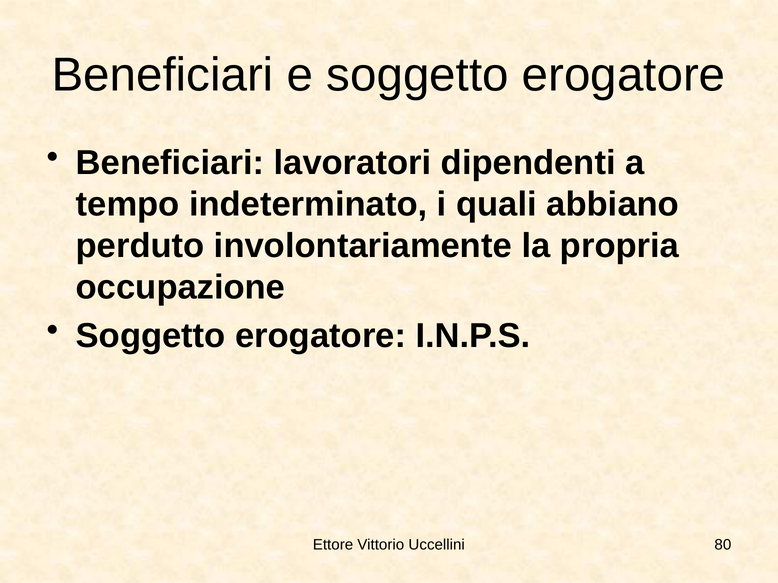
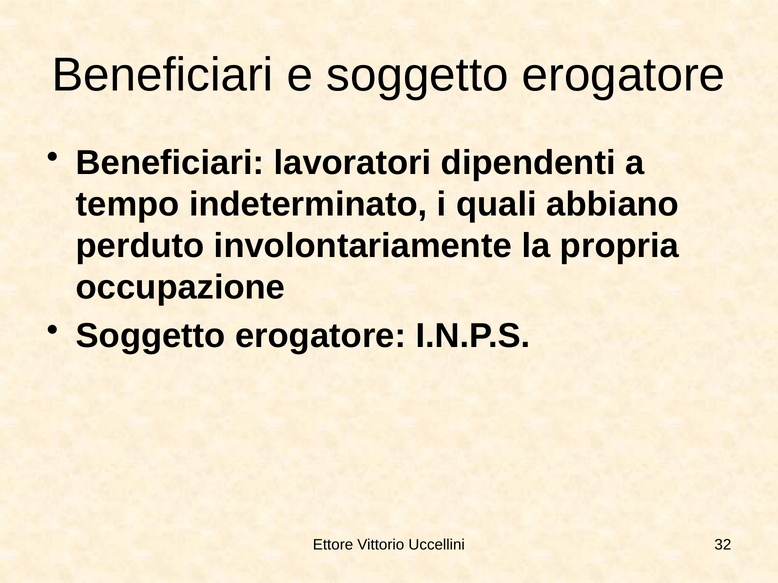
80: 80 -> 32
